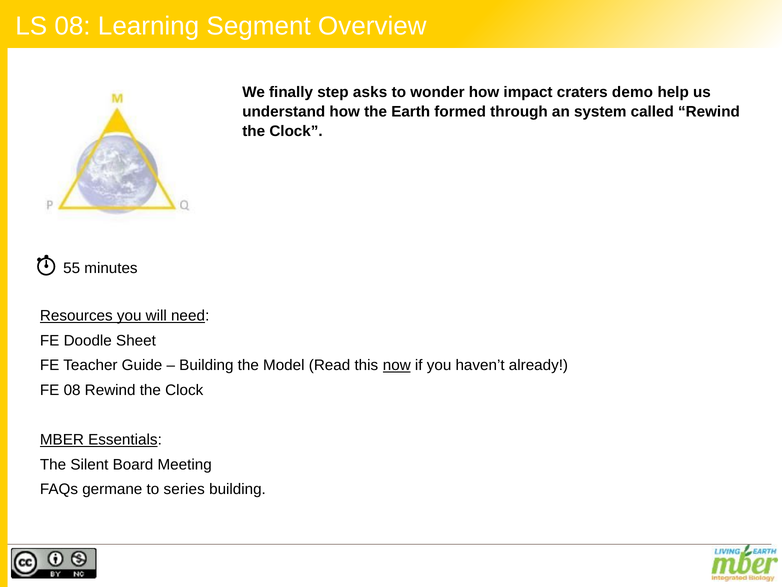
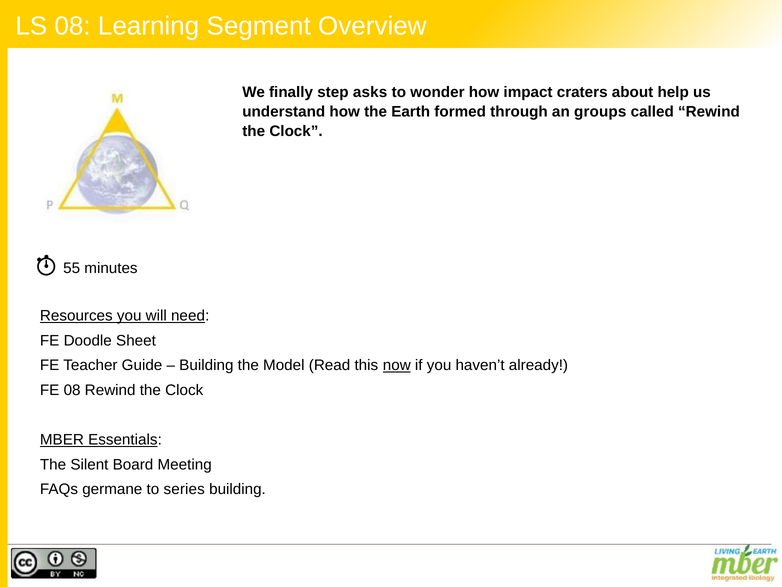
demo: demo -> about
system: system -> groups
